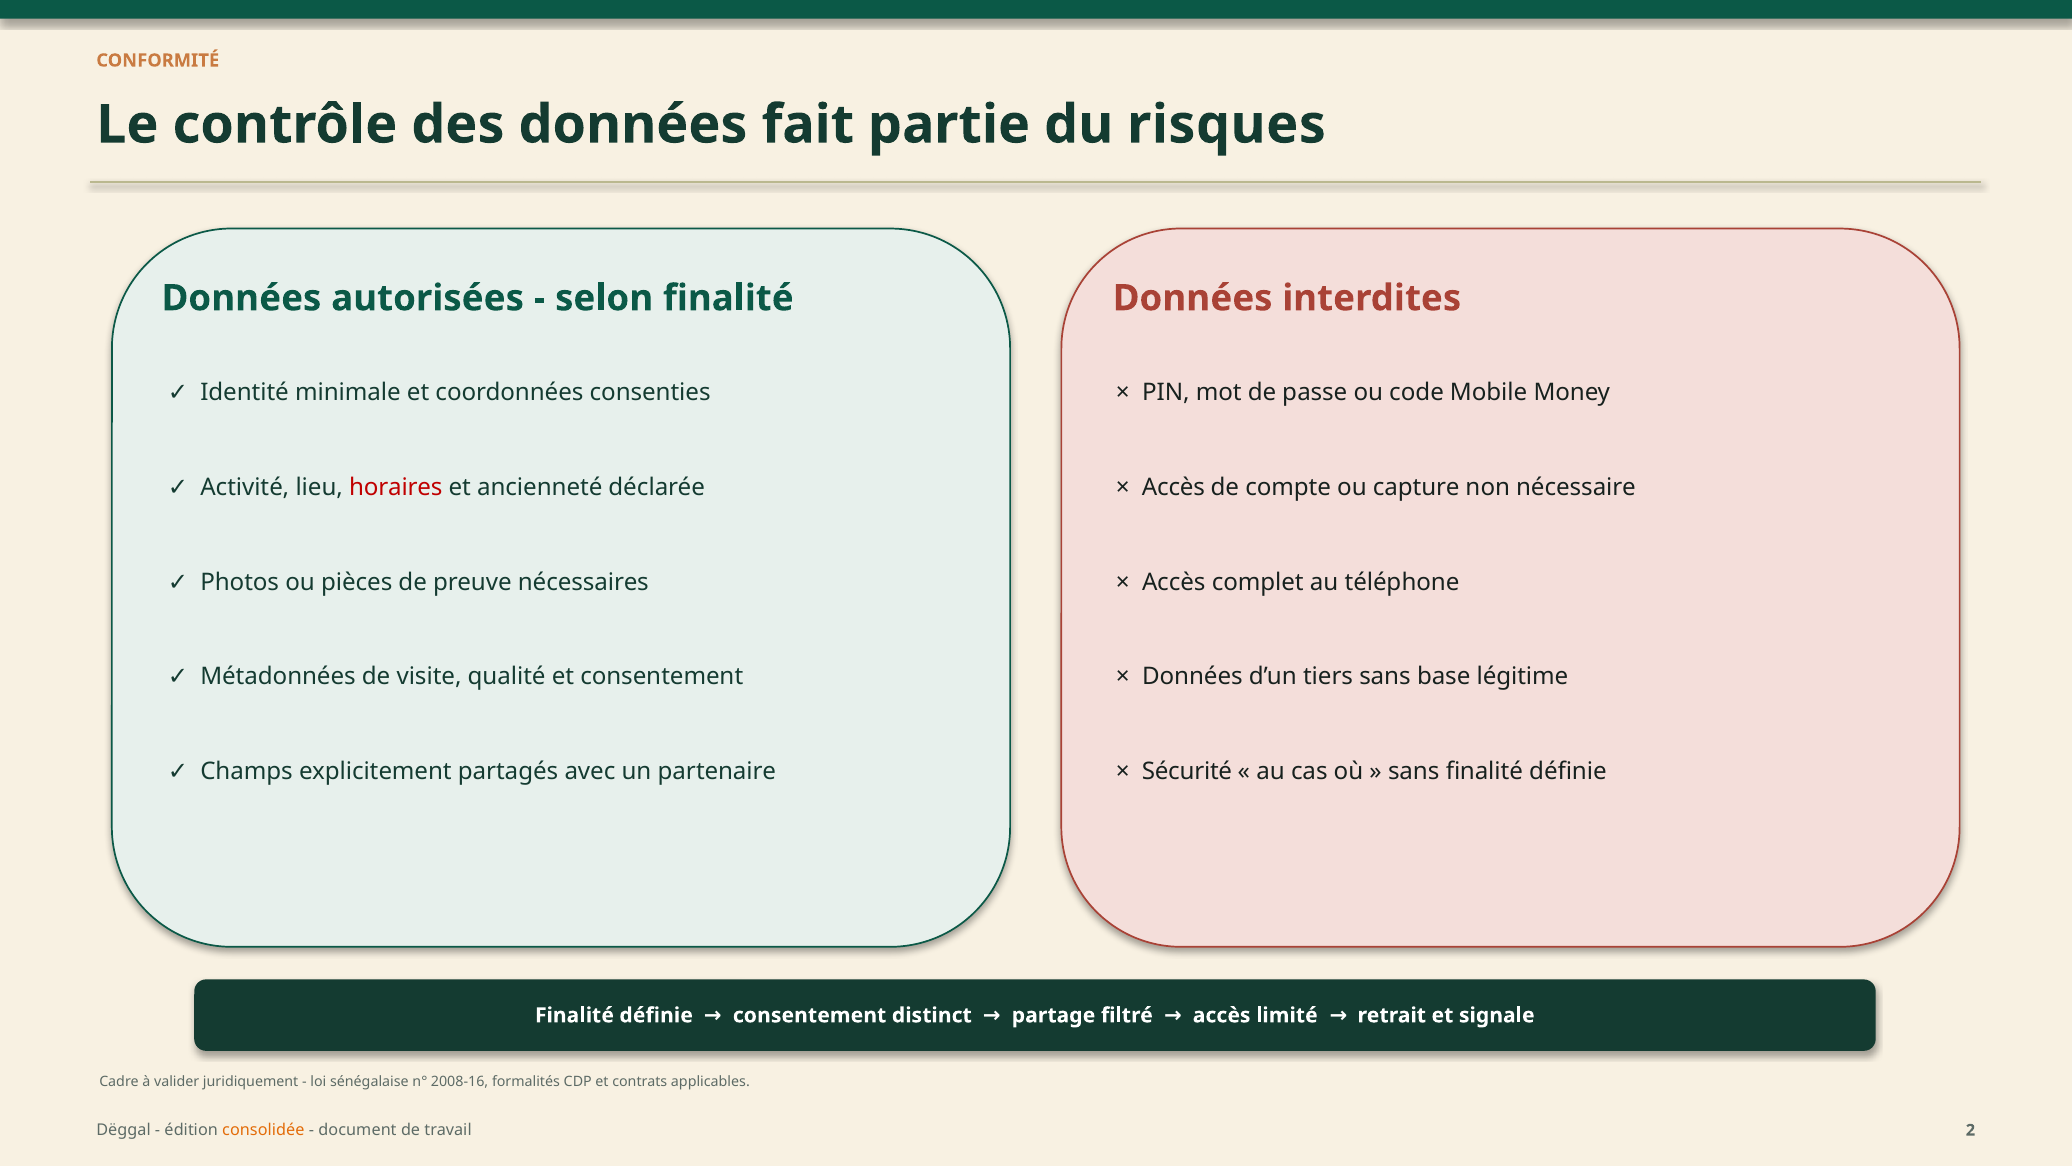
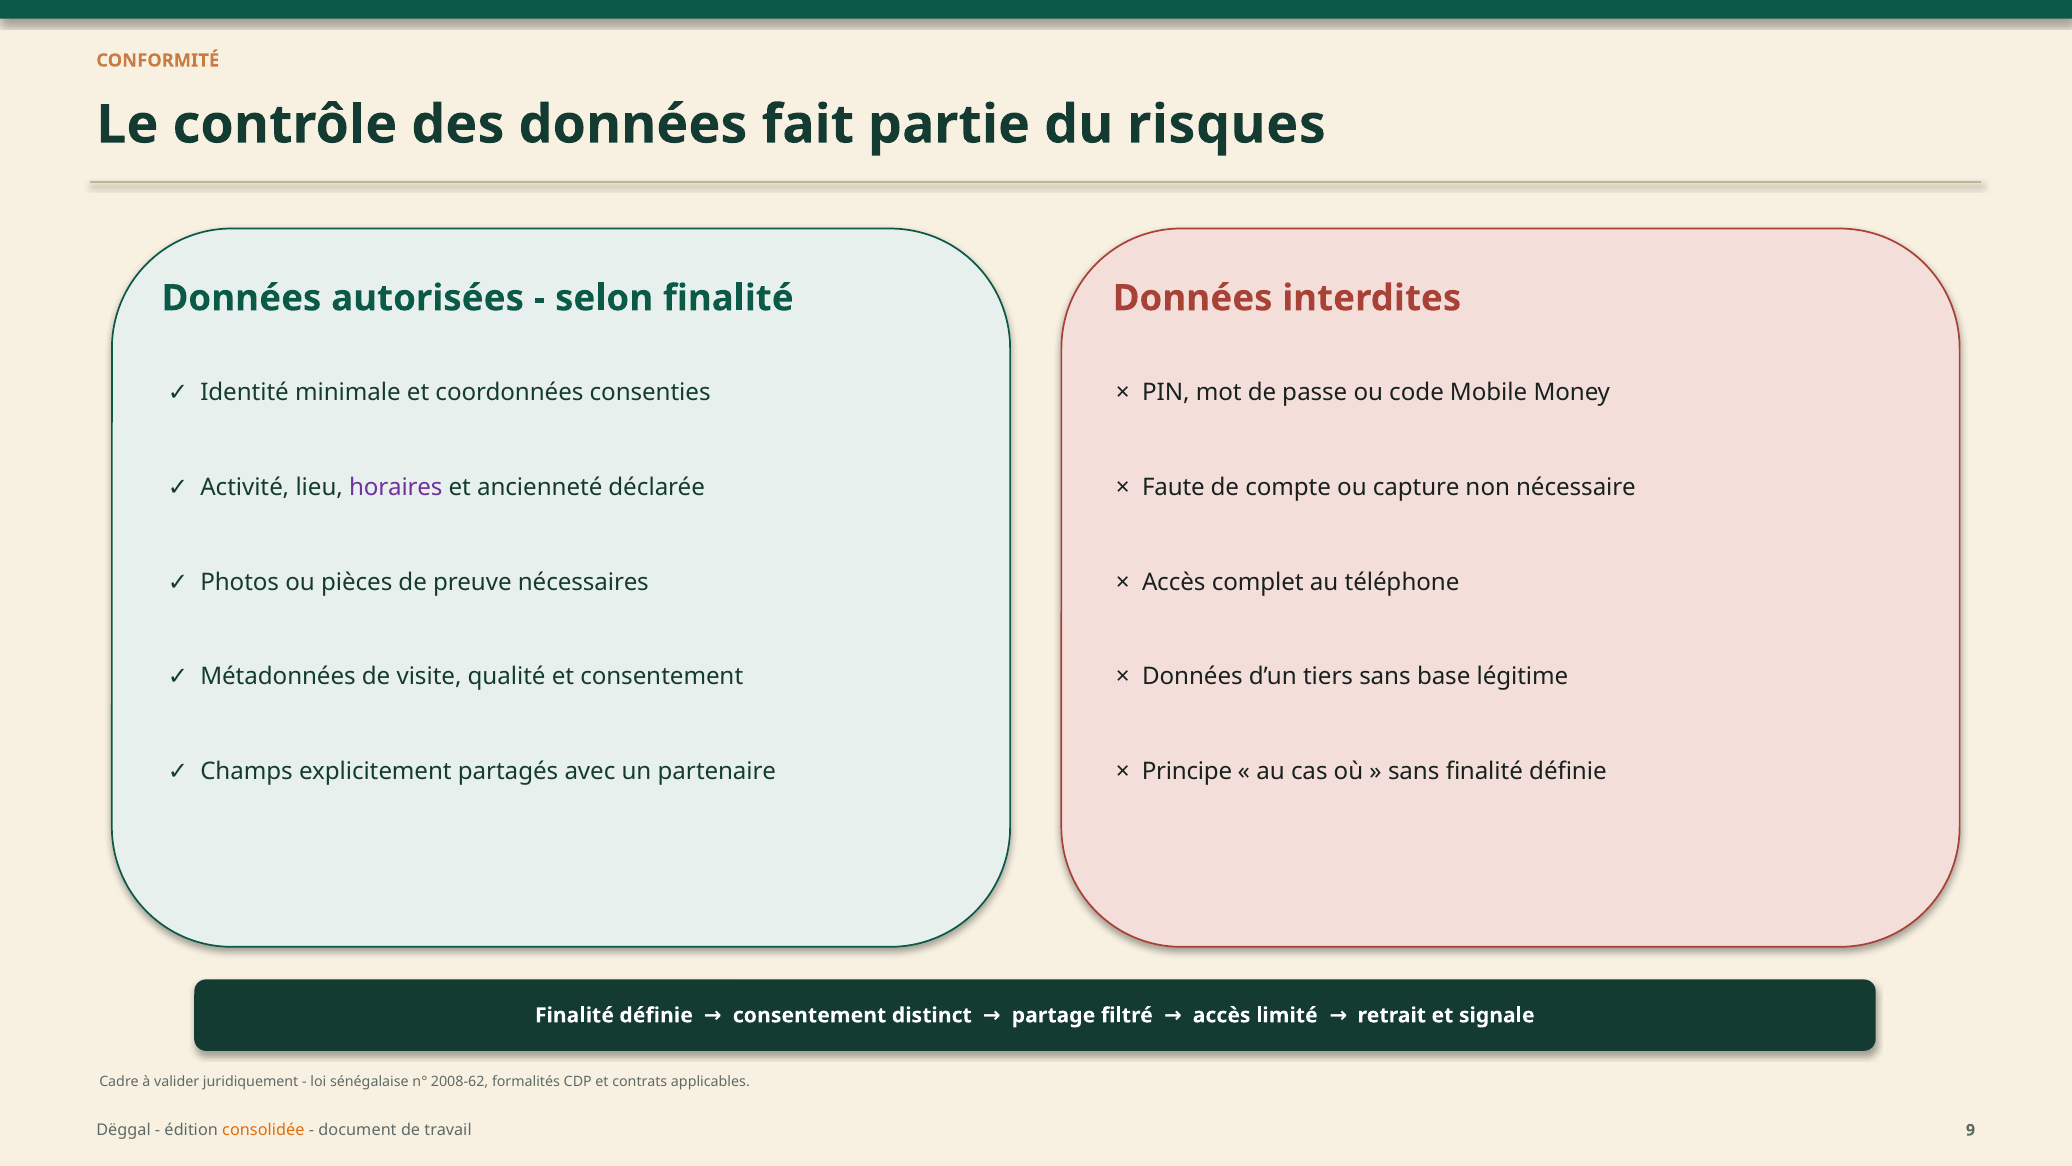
horaires colour: red -> purple
Accès at (1173, 487): Accès -> Faute
Sécurité: Sécurité -> Principe
2008-16: 2008-16 -> 2008-62
2: 2 -> 9
